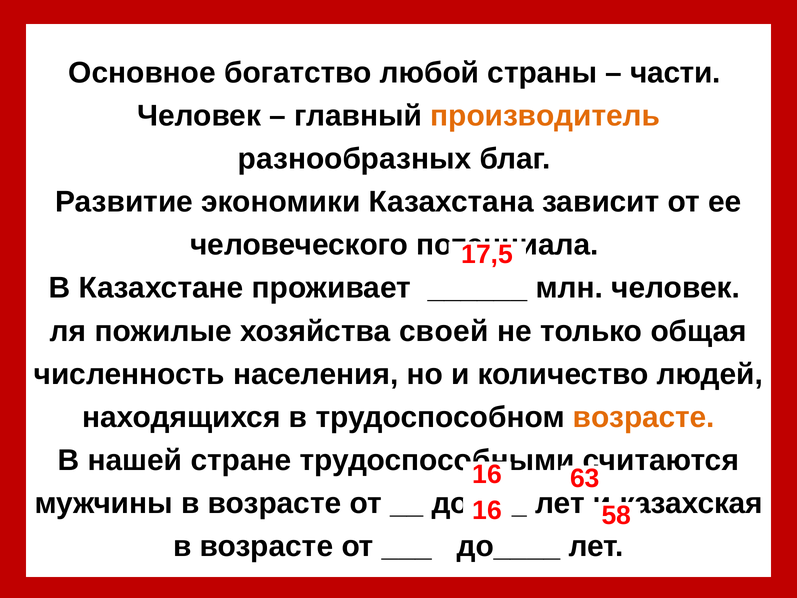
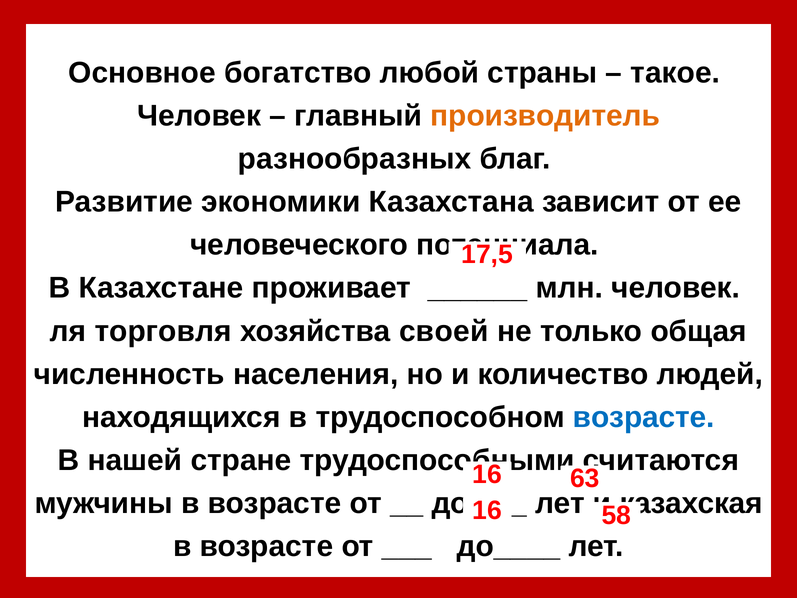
части: части -> такое
пожилые: пожилые -> торговля
возрасте at (644, 417) colour: orange -> blue
